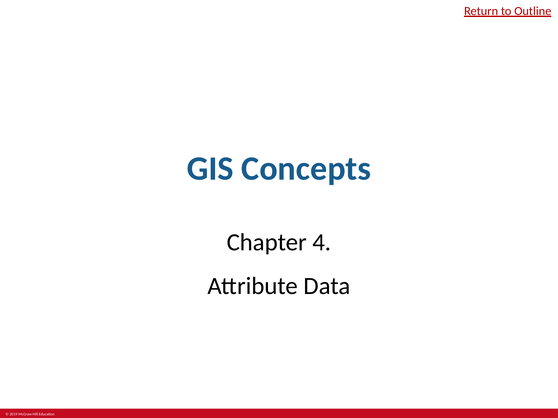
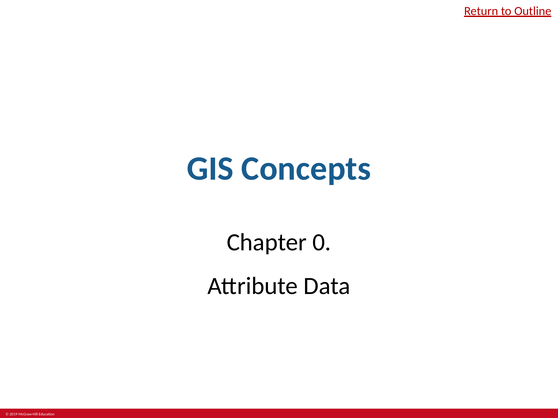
4: 4 -> 0
